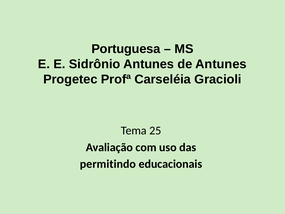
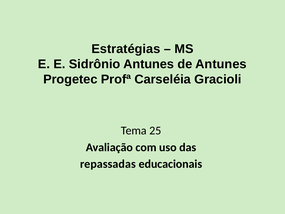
Portuguesa: Portuguesa -> Estratégias
permitindo: permitindo -> repassadas
